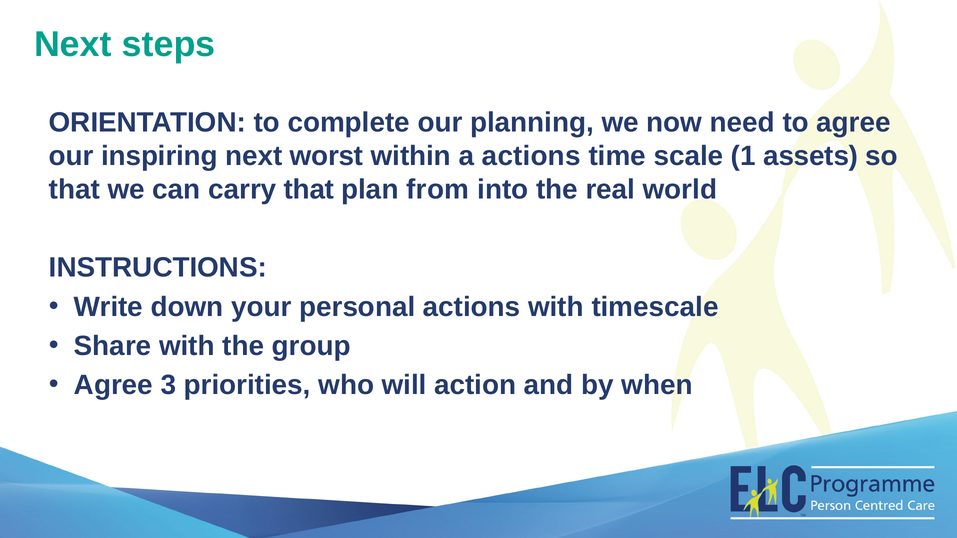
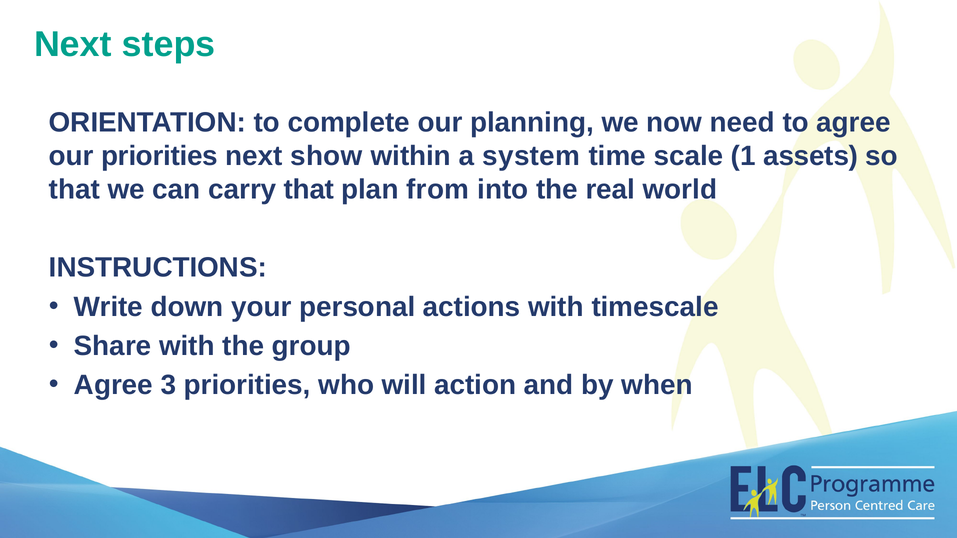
our inspiring: inspiring -> priorities
worst: worst -> show
a actions: actions -> system
